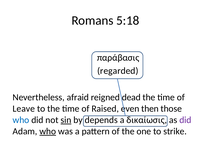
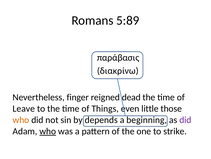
5:18: 5:18 -> 5:89
regarded: regarded -> διακρίνω
afraid: afraid -> finger
Raised: Raised -> Things
then: then -> little
who at (21, 119) colour: blue -> orange
sin underline: present -> none
δικαίωσις: δικαίωσις -> beginning
